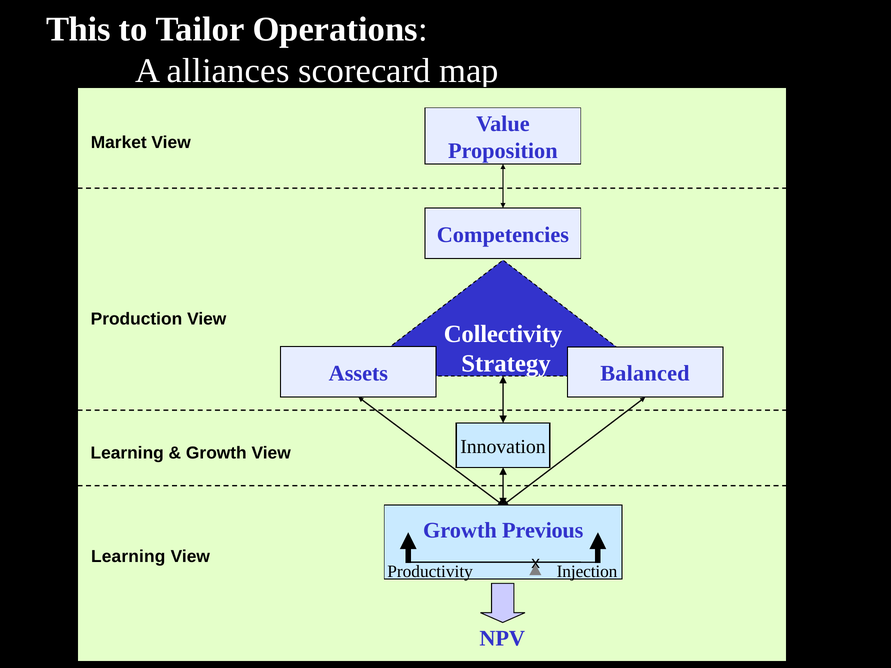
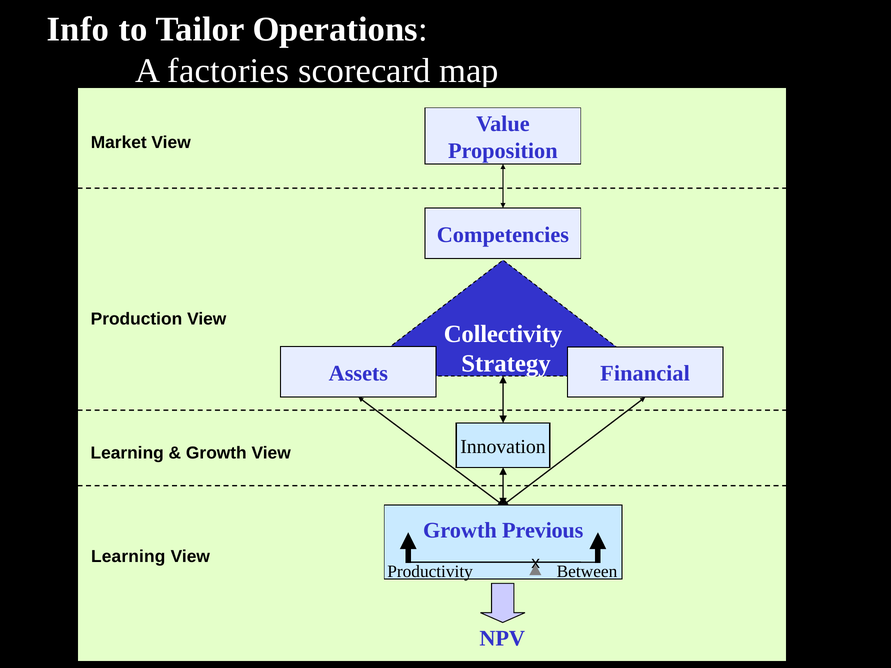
This: This -> Info
alliances: alliances -> factories
Balanced: Balanced -> Financial
Injection: Injection -> Between
